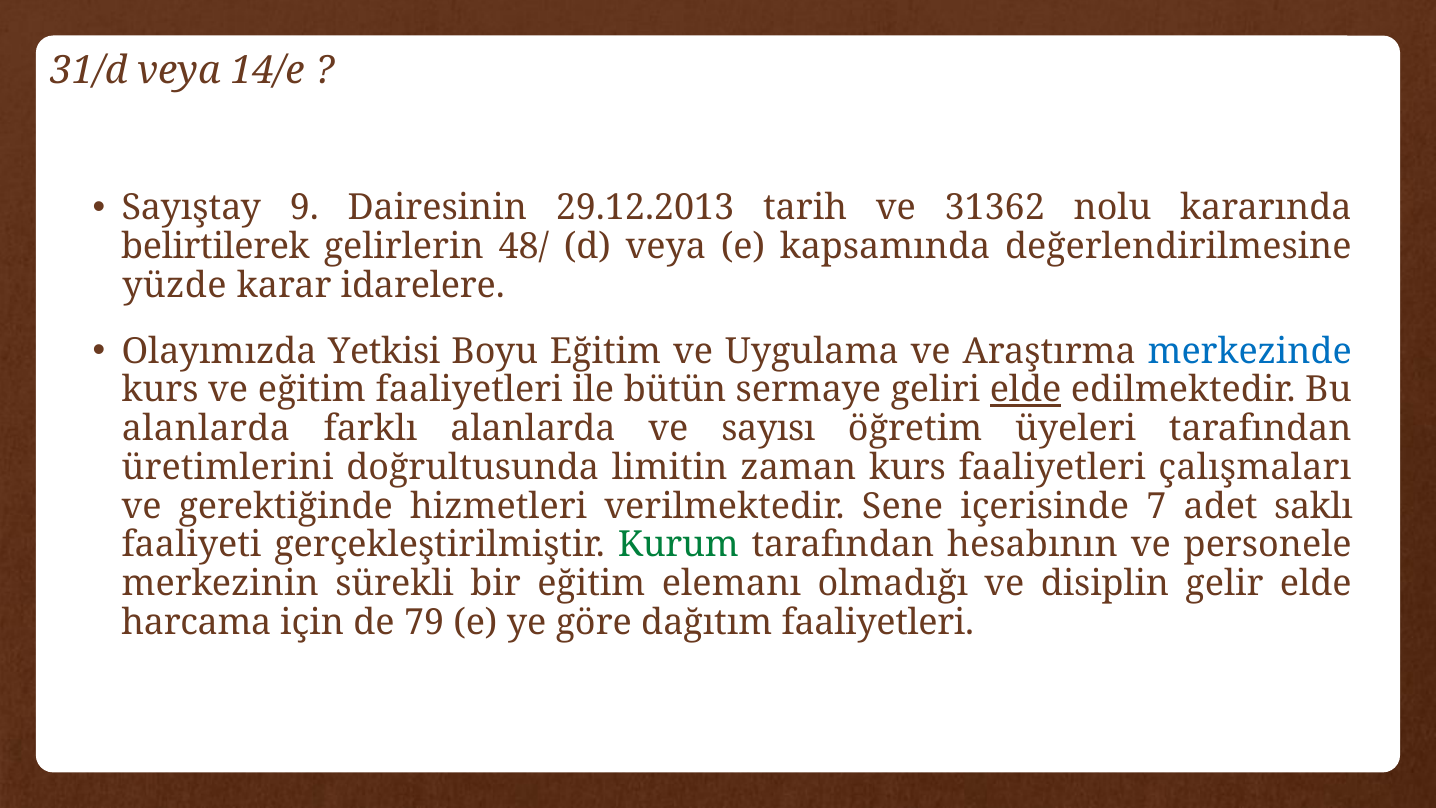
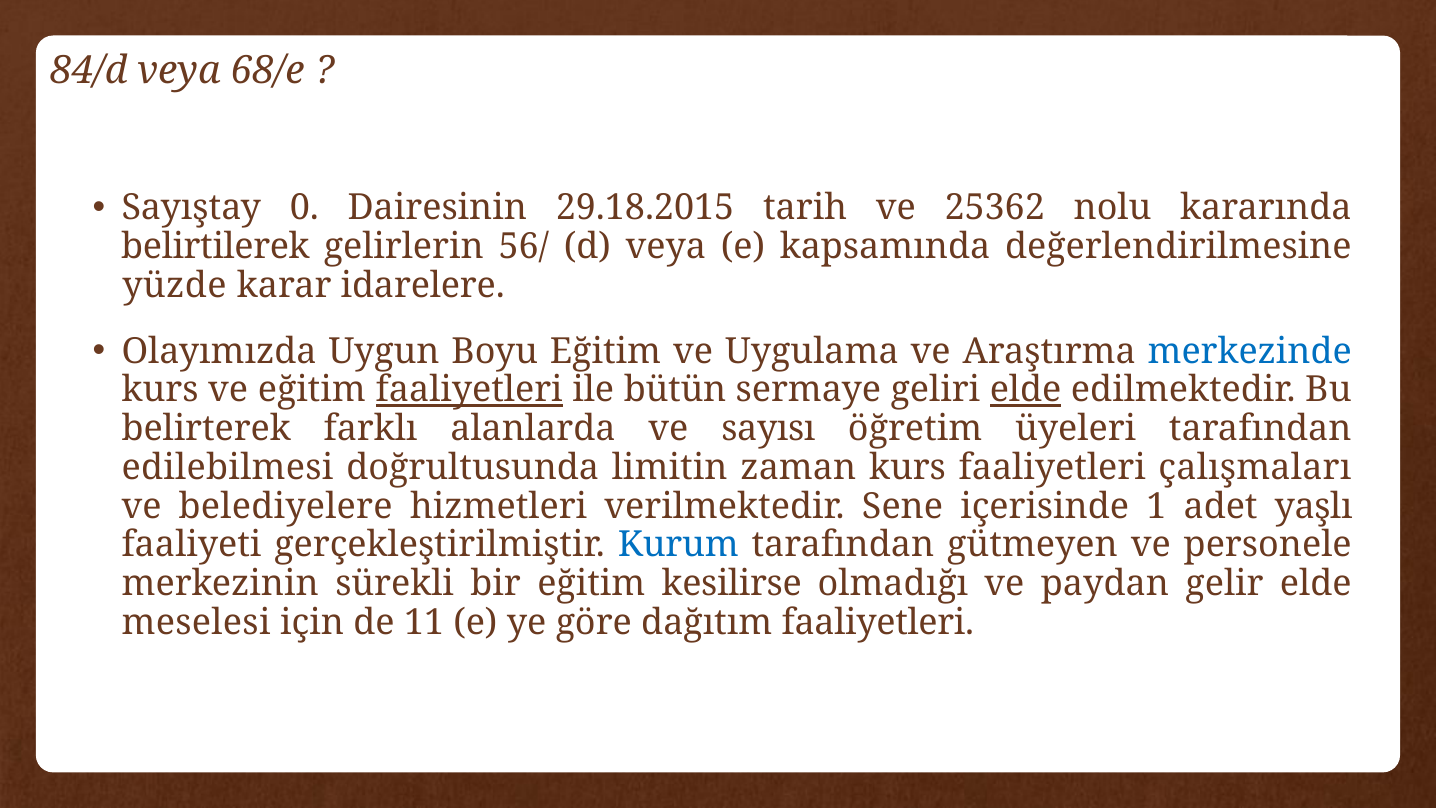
31/d: 31/d -> 84/d
14/e: 14/e -> 68/e
9: 9 -> 0
29.12.2013: 29.12.2013 -> 29.18.2015
31362: 31362 -> 25362
48/: 48/ -> 56/
Yetkisi: Yetkisi -> Uygun
faaliyetleri at (469, 390) underline: none -> present
alanlarda at (206, 429): alanlarda -> belirterek
üretimlerini: üretimlerini -> edilebilmesi
gerektiğinde: gerektiğinde -> belediyelere
7: 7 -> 1
saklı: saklı -> yaşlı
Kurum colour: green -> blue
hesabının: hesabının -> gütmeyen
elemanı: elemanı -> kesilirse
disiplin: disiplin -> paydan
harcama: harcama -> meselesi
79: 79 -> 11
